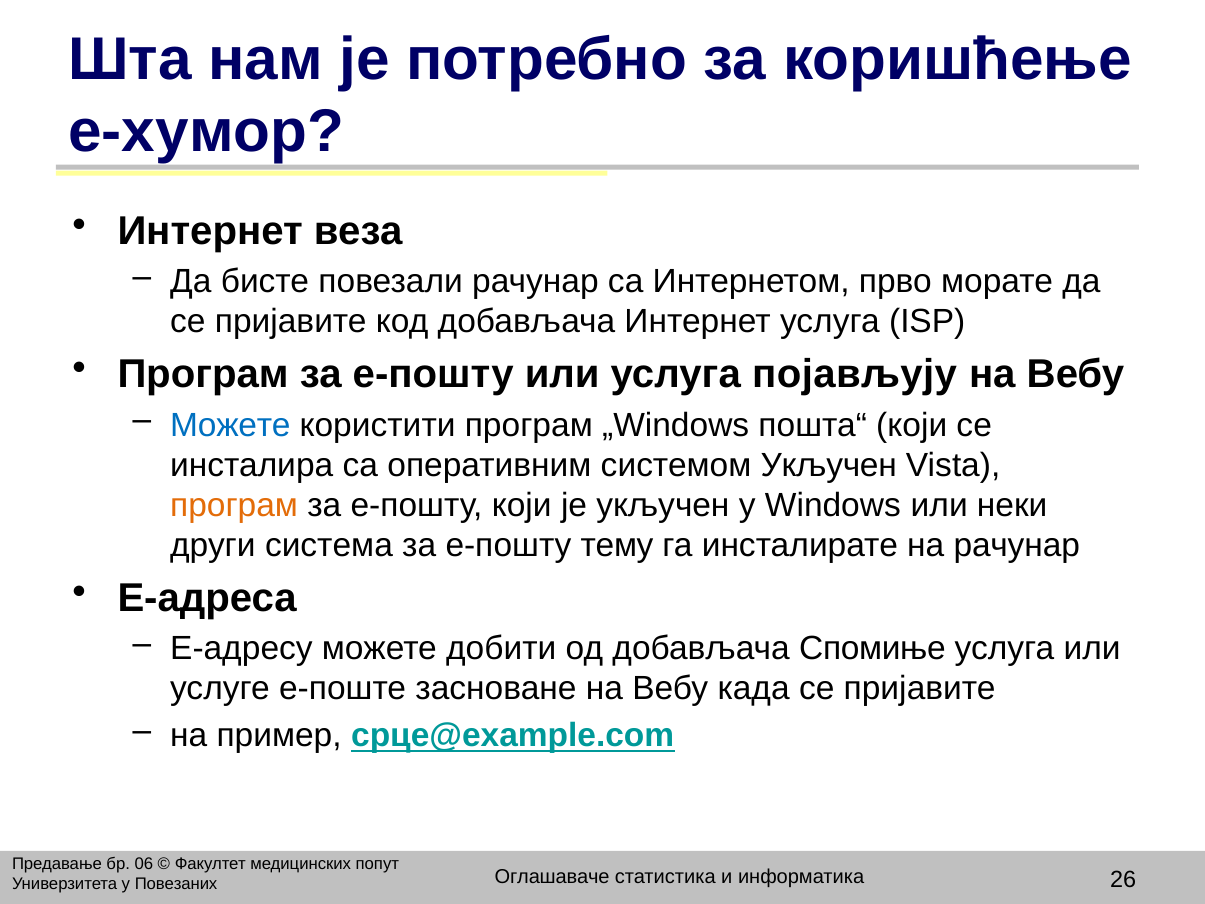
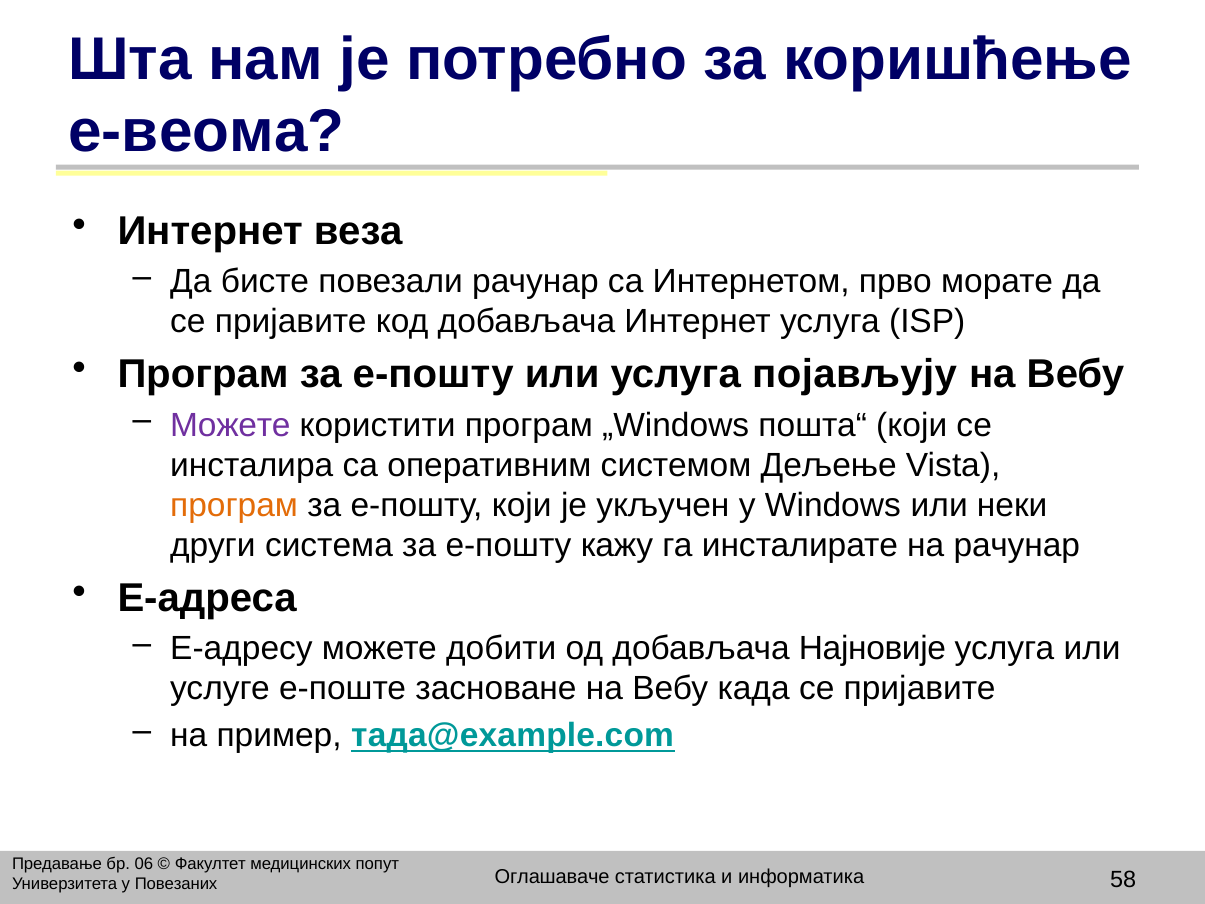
е-хумор: е-хумор -> е-веома
Можете at (230, 425) colour: blue -> purple
системом Укључен: Укључен -> Дељење
тему: тему -> кажу
Спомиње: Спомиње -> Најновије
срце@example.com: срце@example.com -> тада@example.com
26: 26 -> 58
